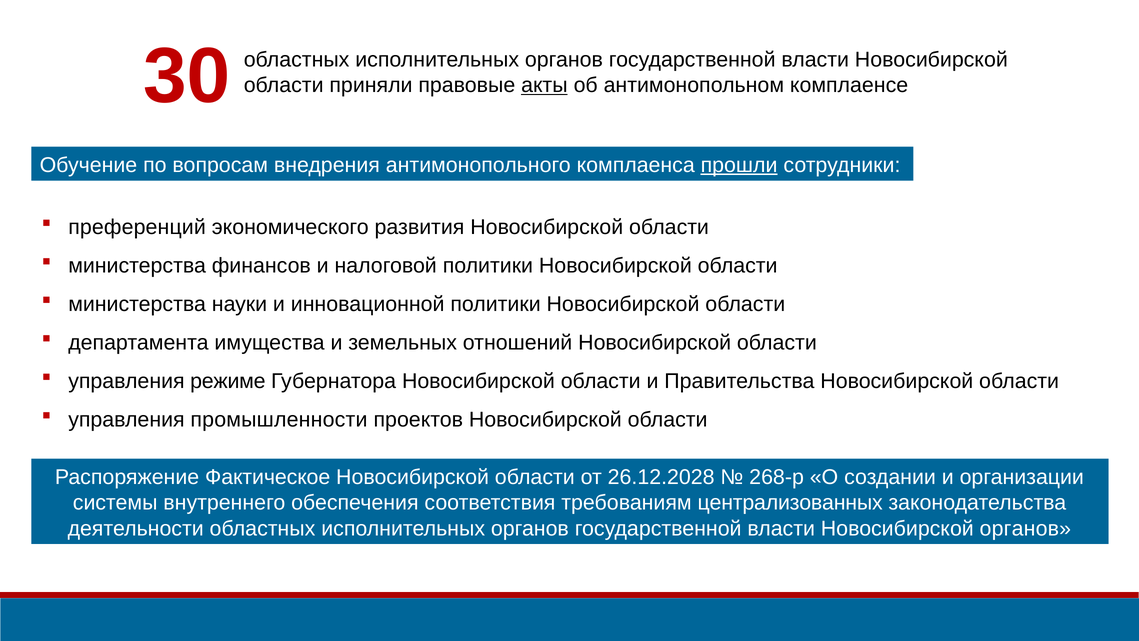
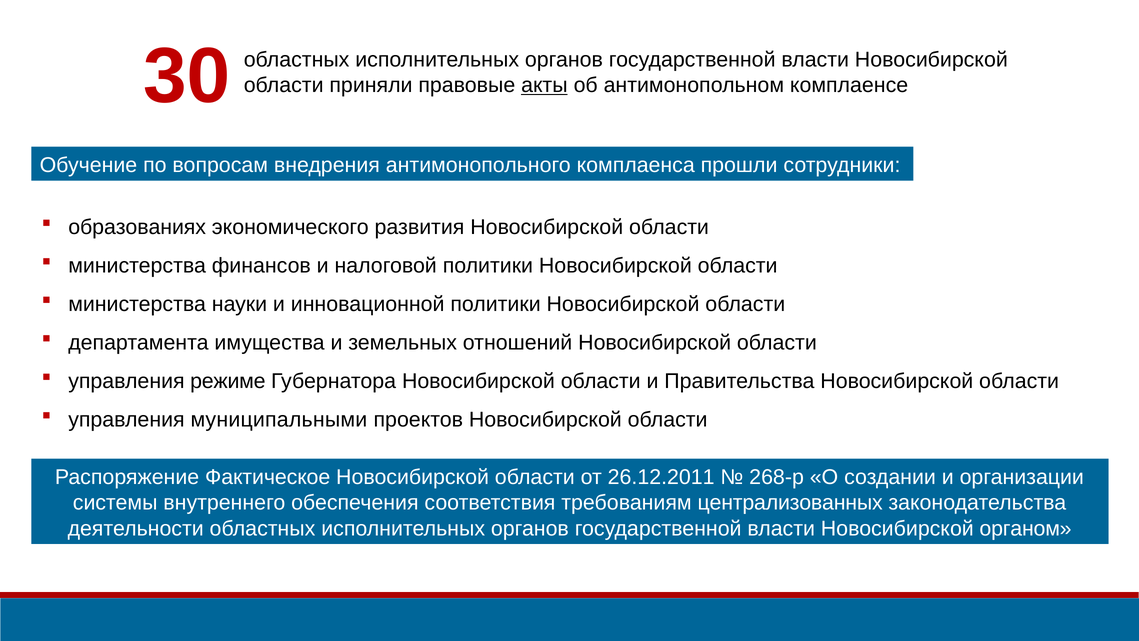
прошли underline: present -> none
преференций: преференций -> образованиях
промышленности: промышленности -> муниципальными
26.12.2028: 26.12.2028 -> 26.12.2011
Новосибирской органов: органов -> органом
